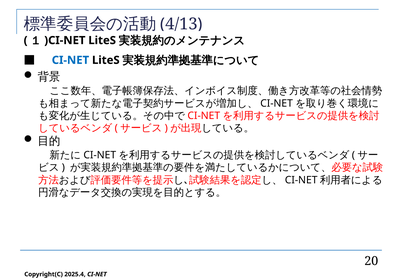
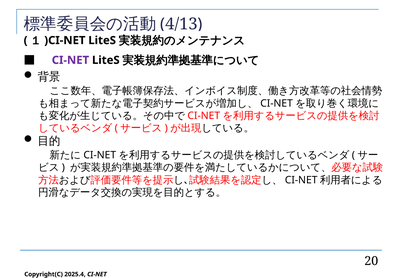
CI-NET at (70, 60) colour: blue -> purple
